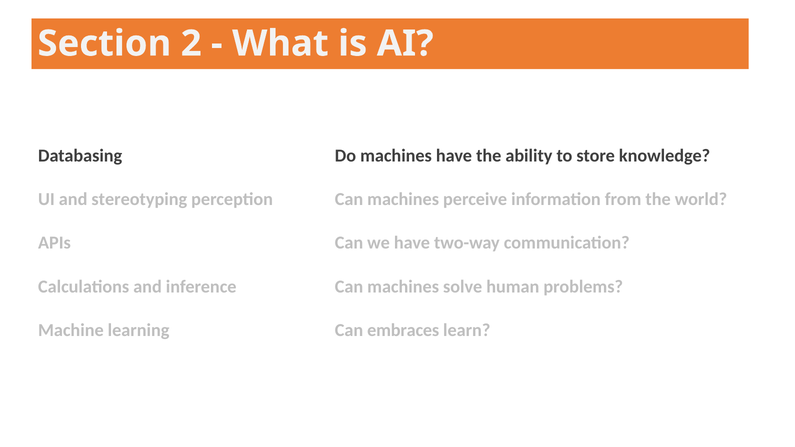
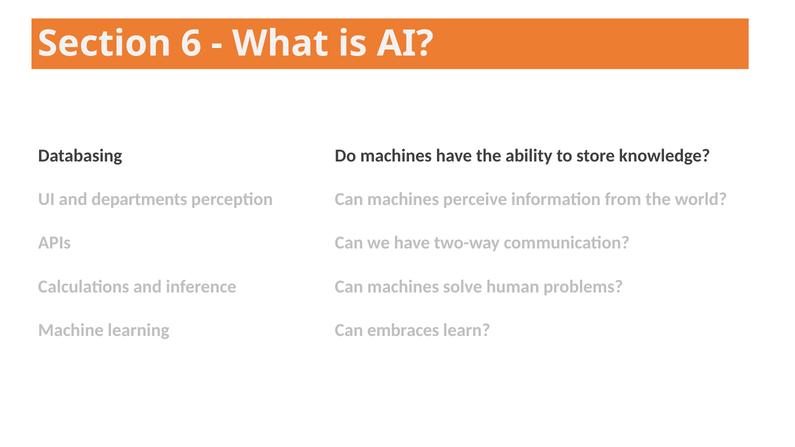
2: 2 -> 6
stereotyping: stereotyping -> departments
